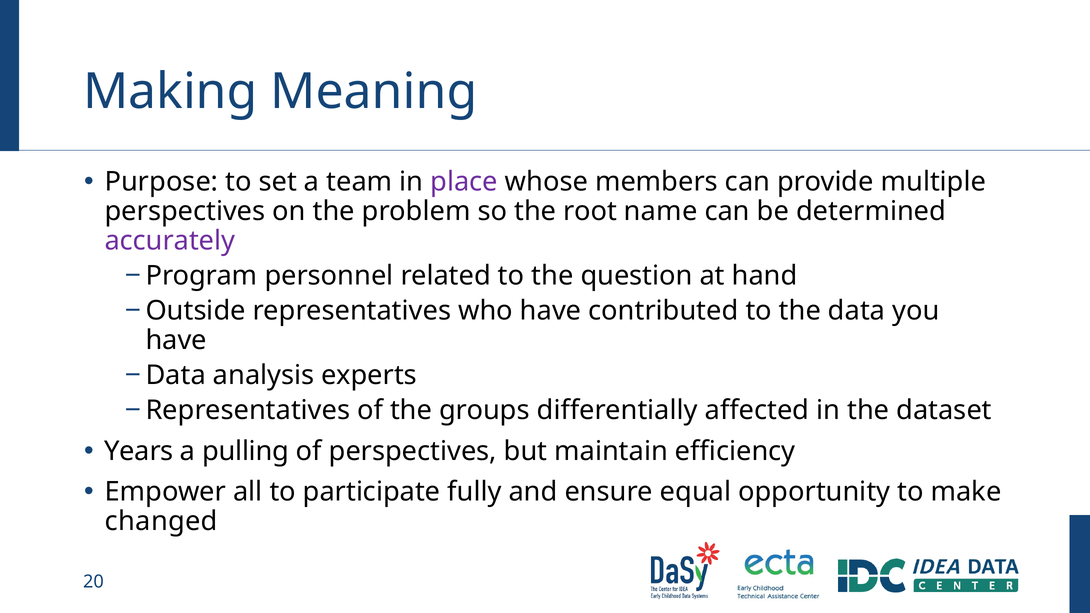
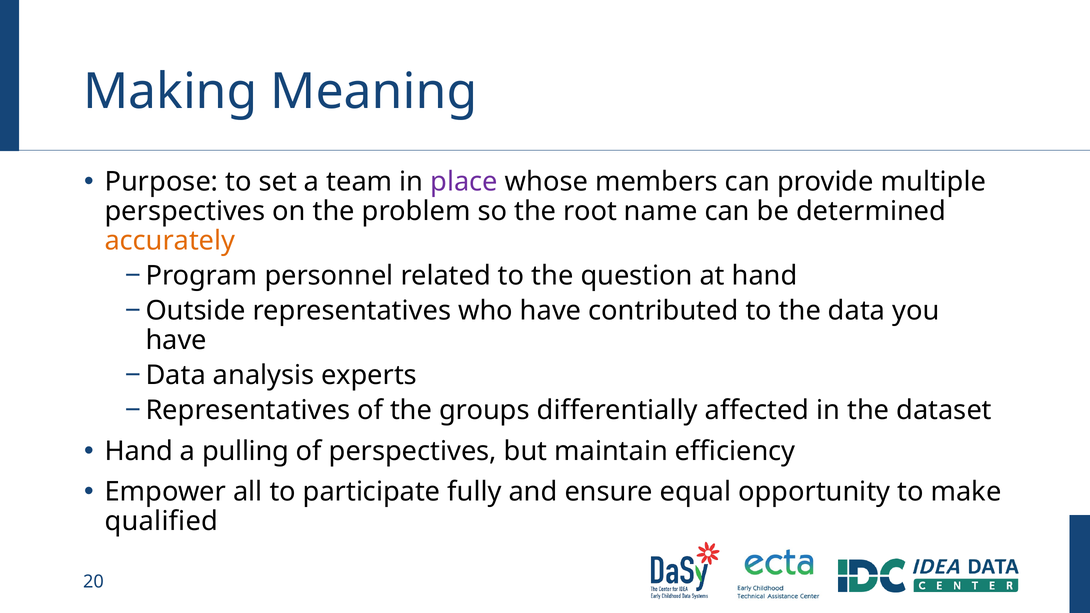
accurately colour: purple -> orange
Years at (139, 451): Years -> Hand
changed: changed -> qualified
